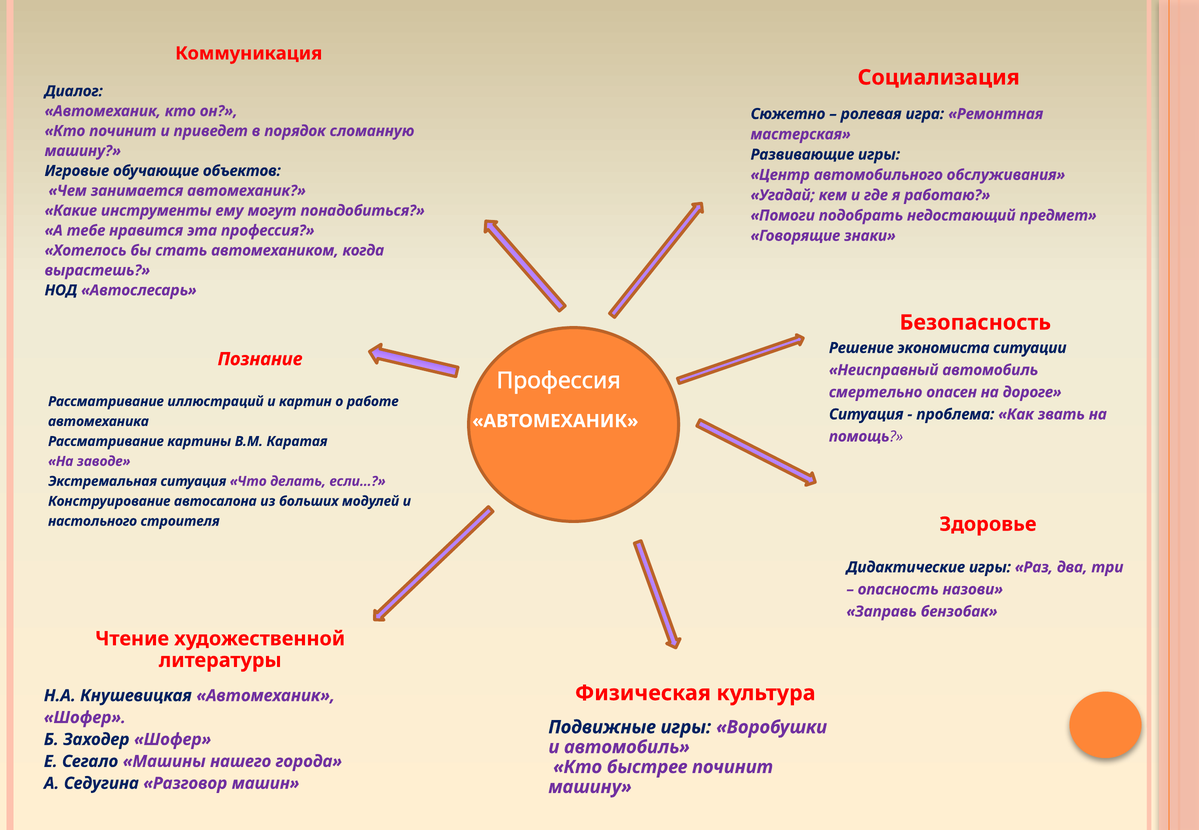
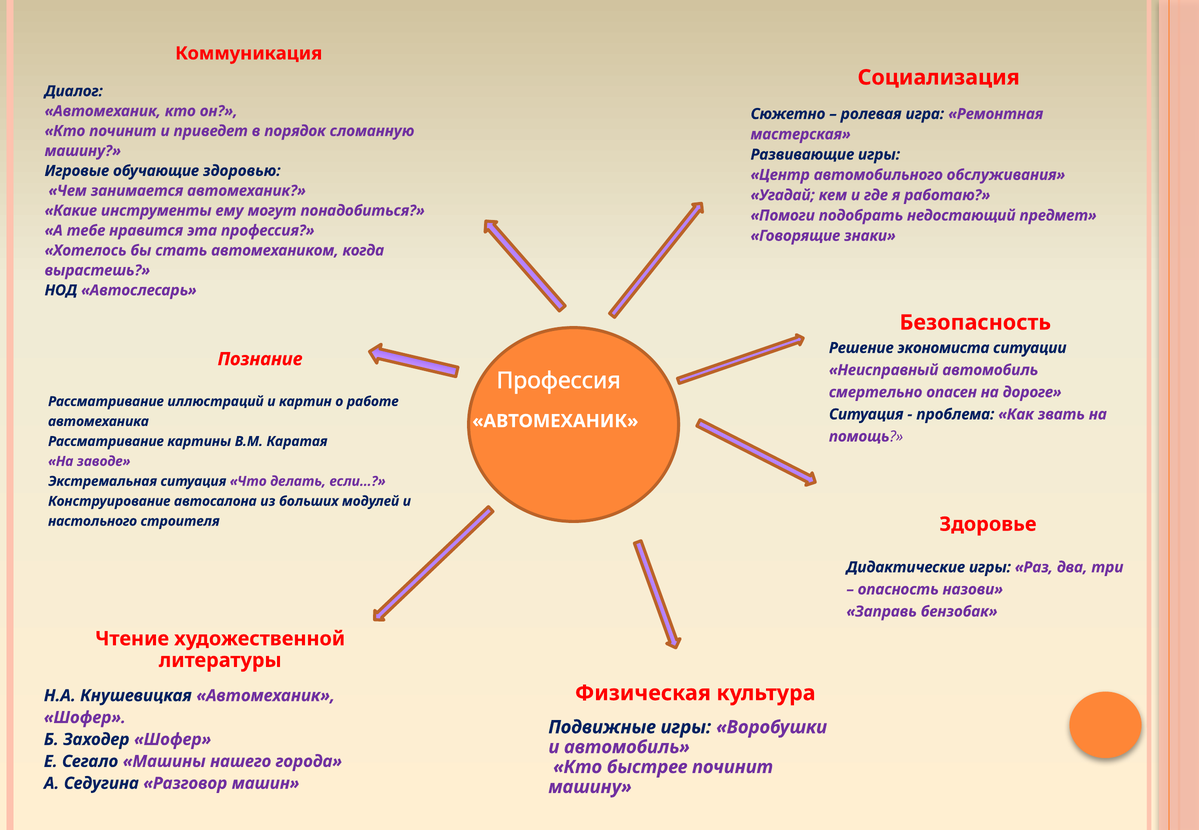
объектов: объектов -> здоровью
